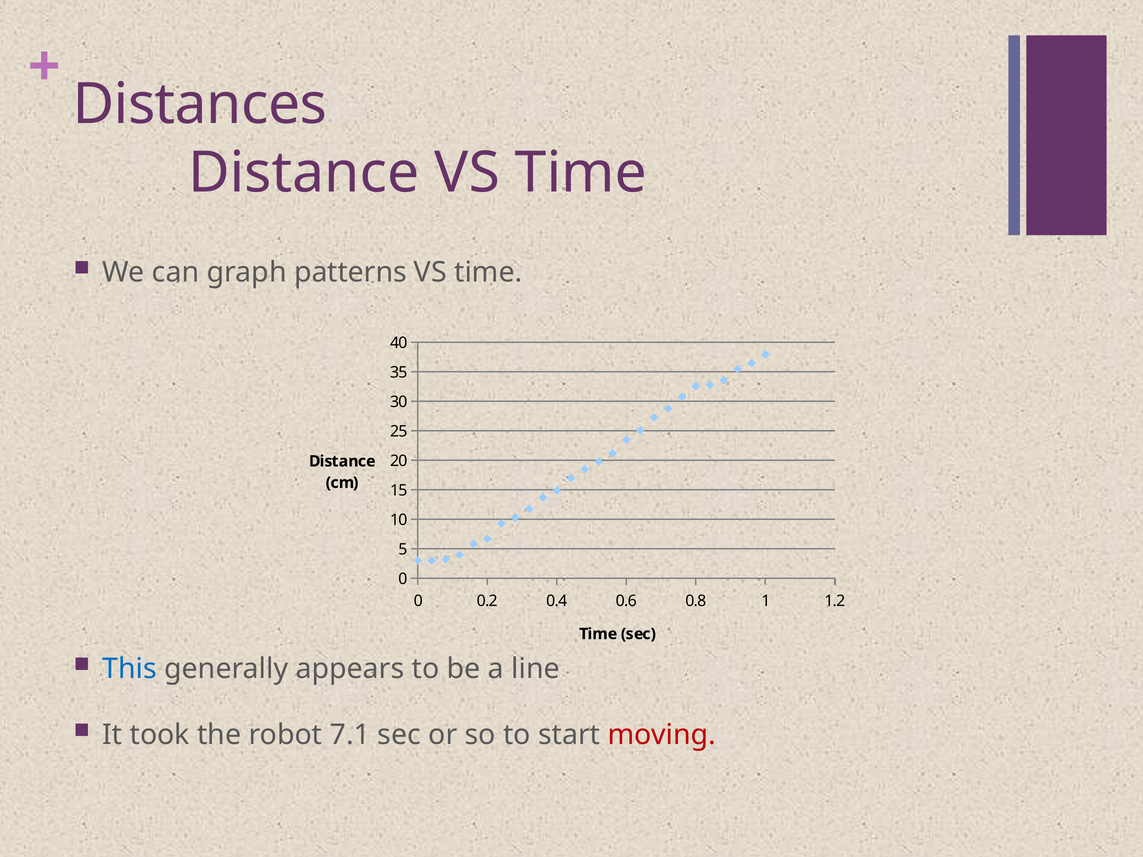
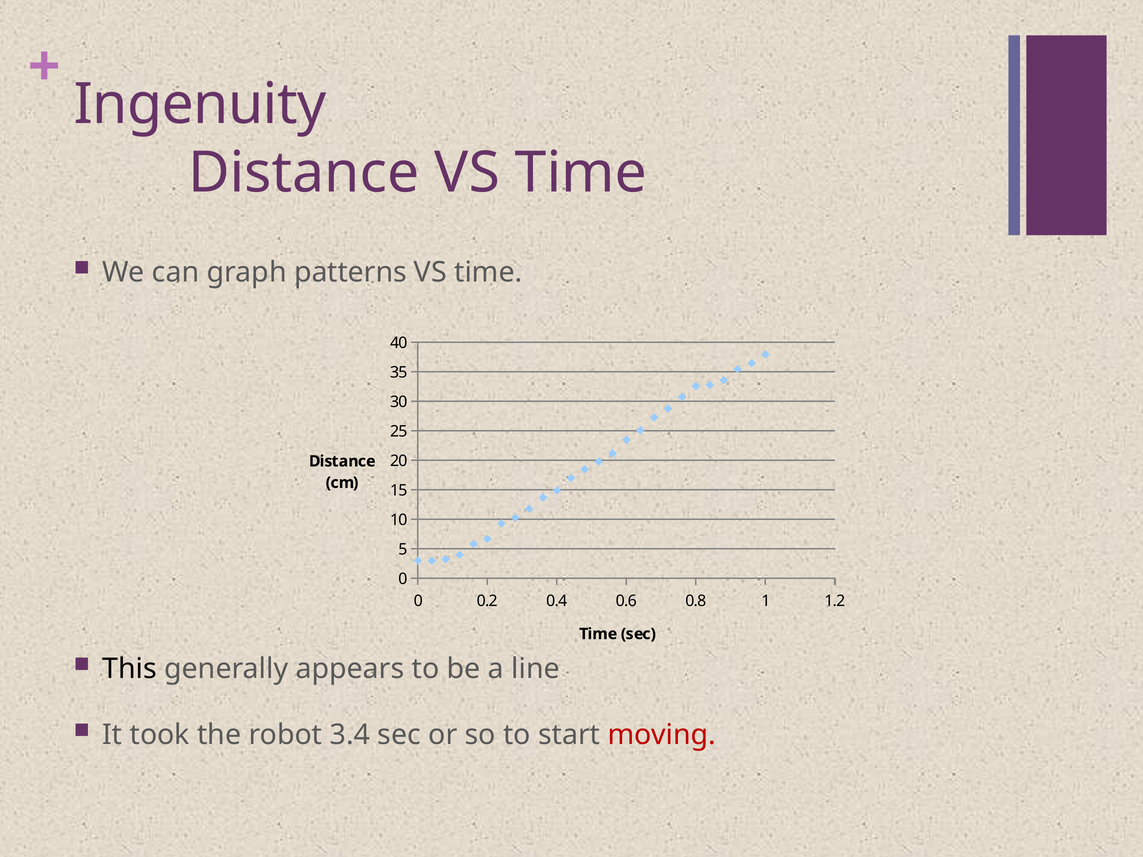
Distances: Distances -> Ingenuity
This colour: blue -> black
7.1: 7.1 -> 3.4
